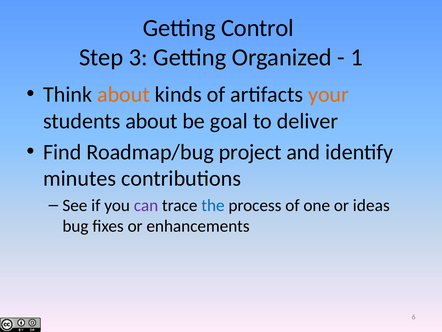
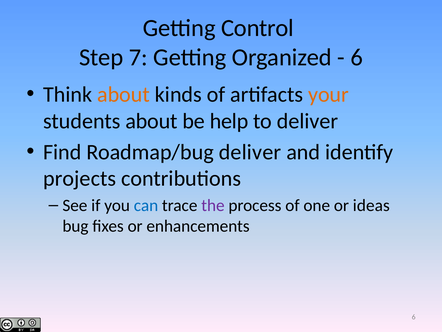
3: 3 -> 7
1 at (357, 57): 1 -> 6
goal: goal -> help
Roadmap/bug project: project -> deliver
minutes: minutes -> projects
can colour: purple -> blue
the colour: blue -> purple
